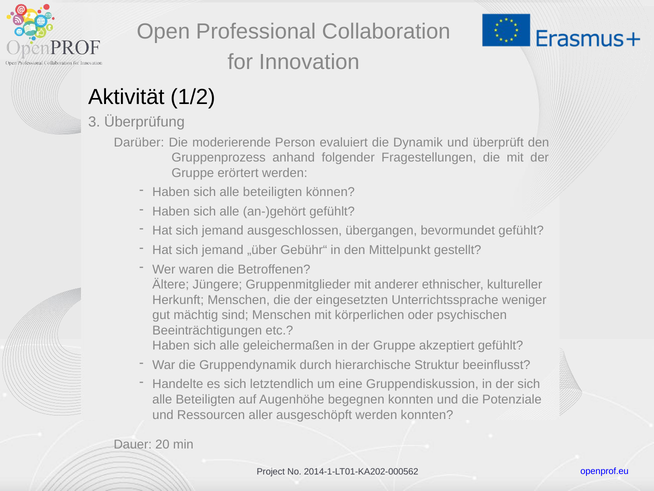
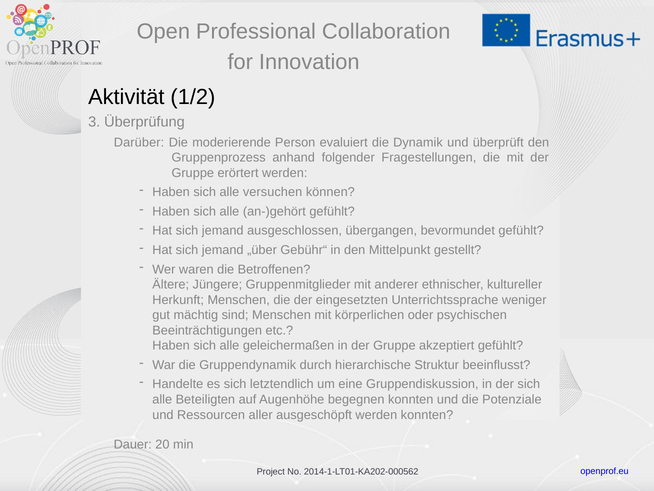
Haben sich alle beteiligten: beteiligten -> versuchen
